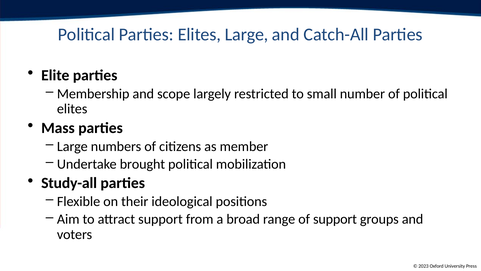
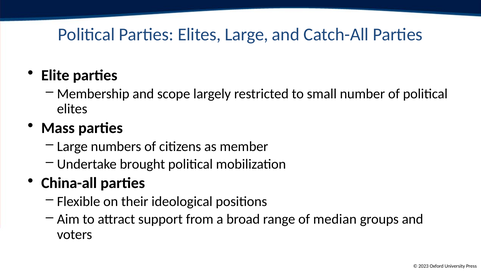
Study-all: Study-all -> China-all
of support: support -> median
